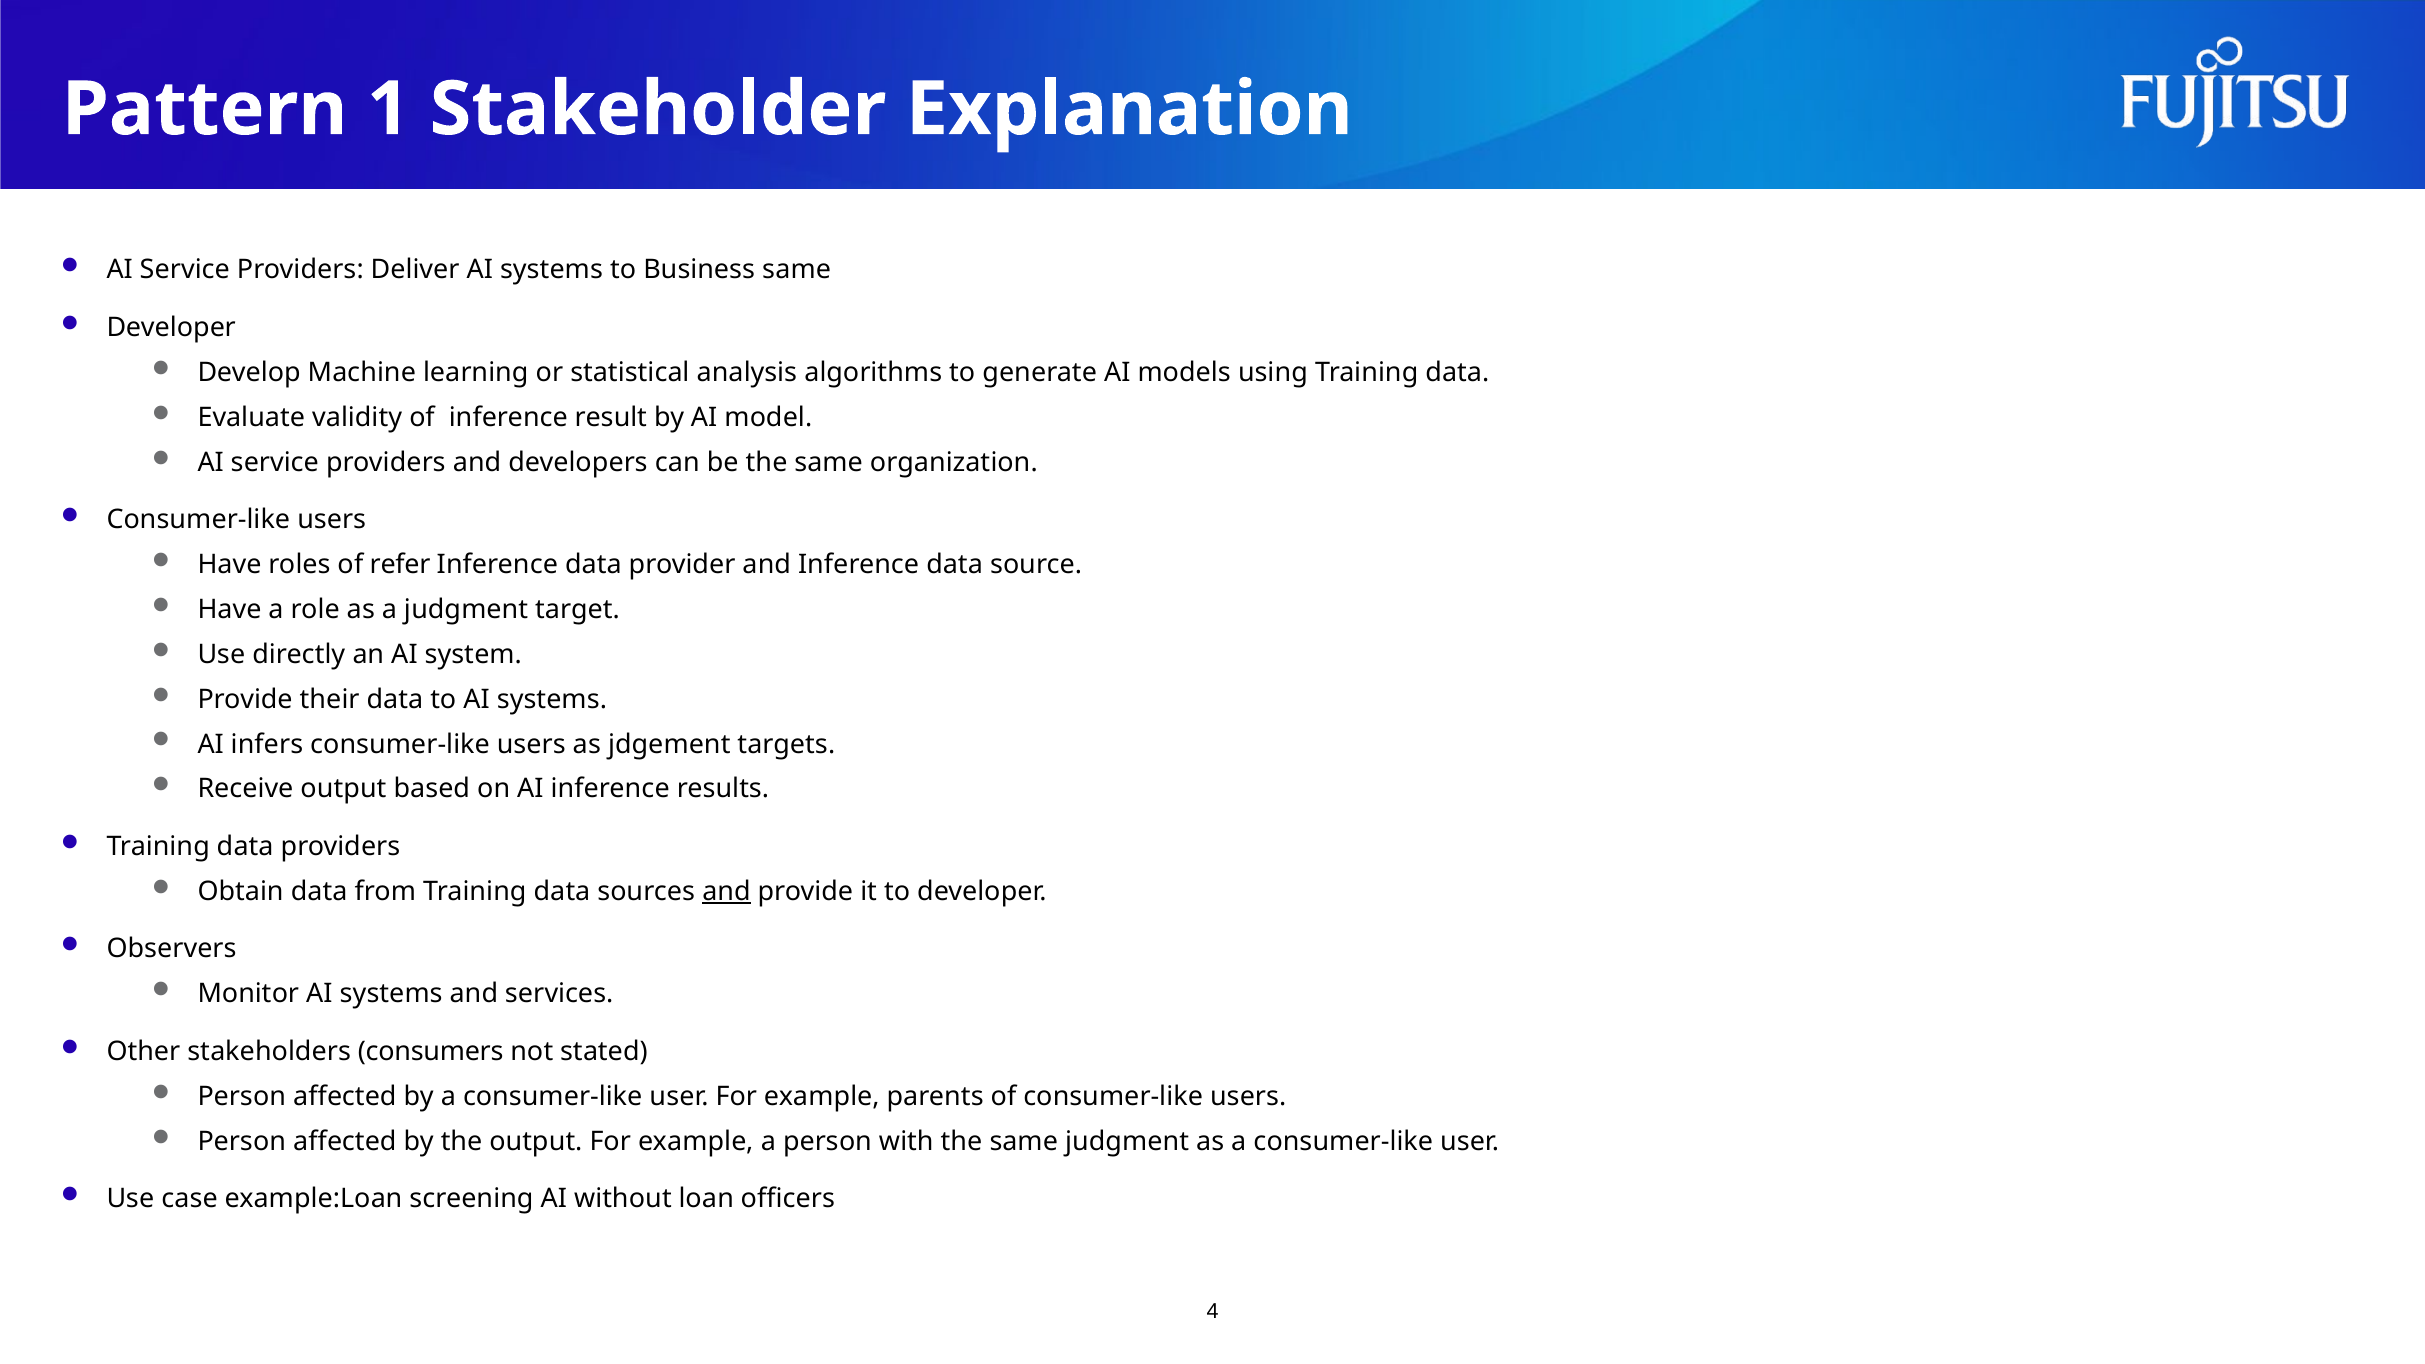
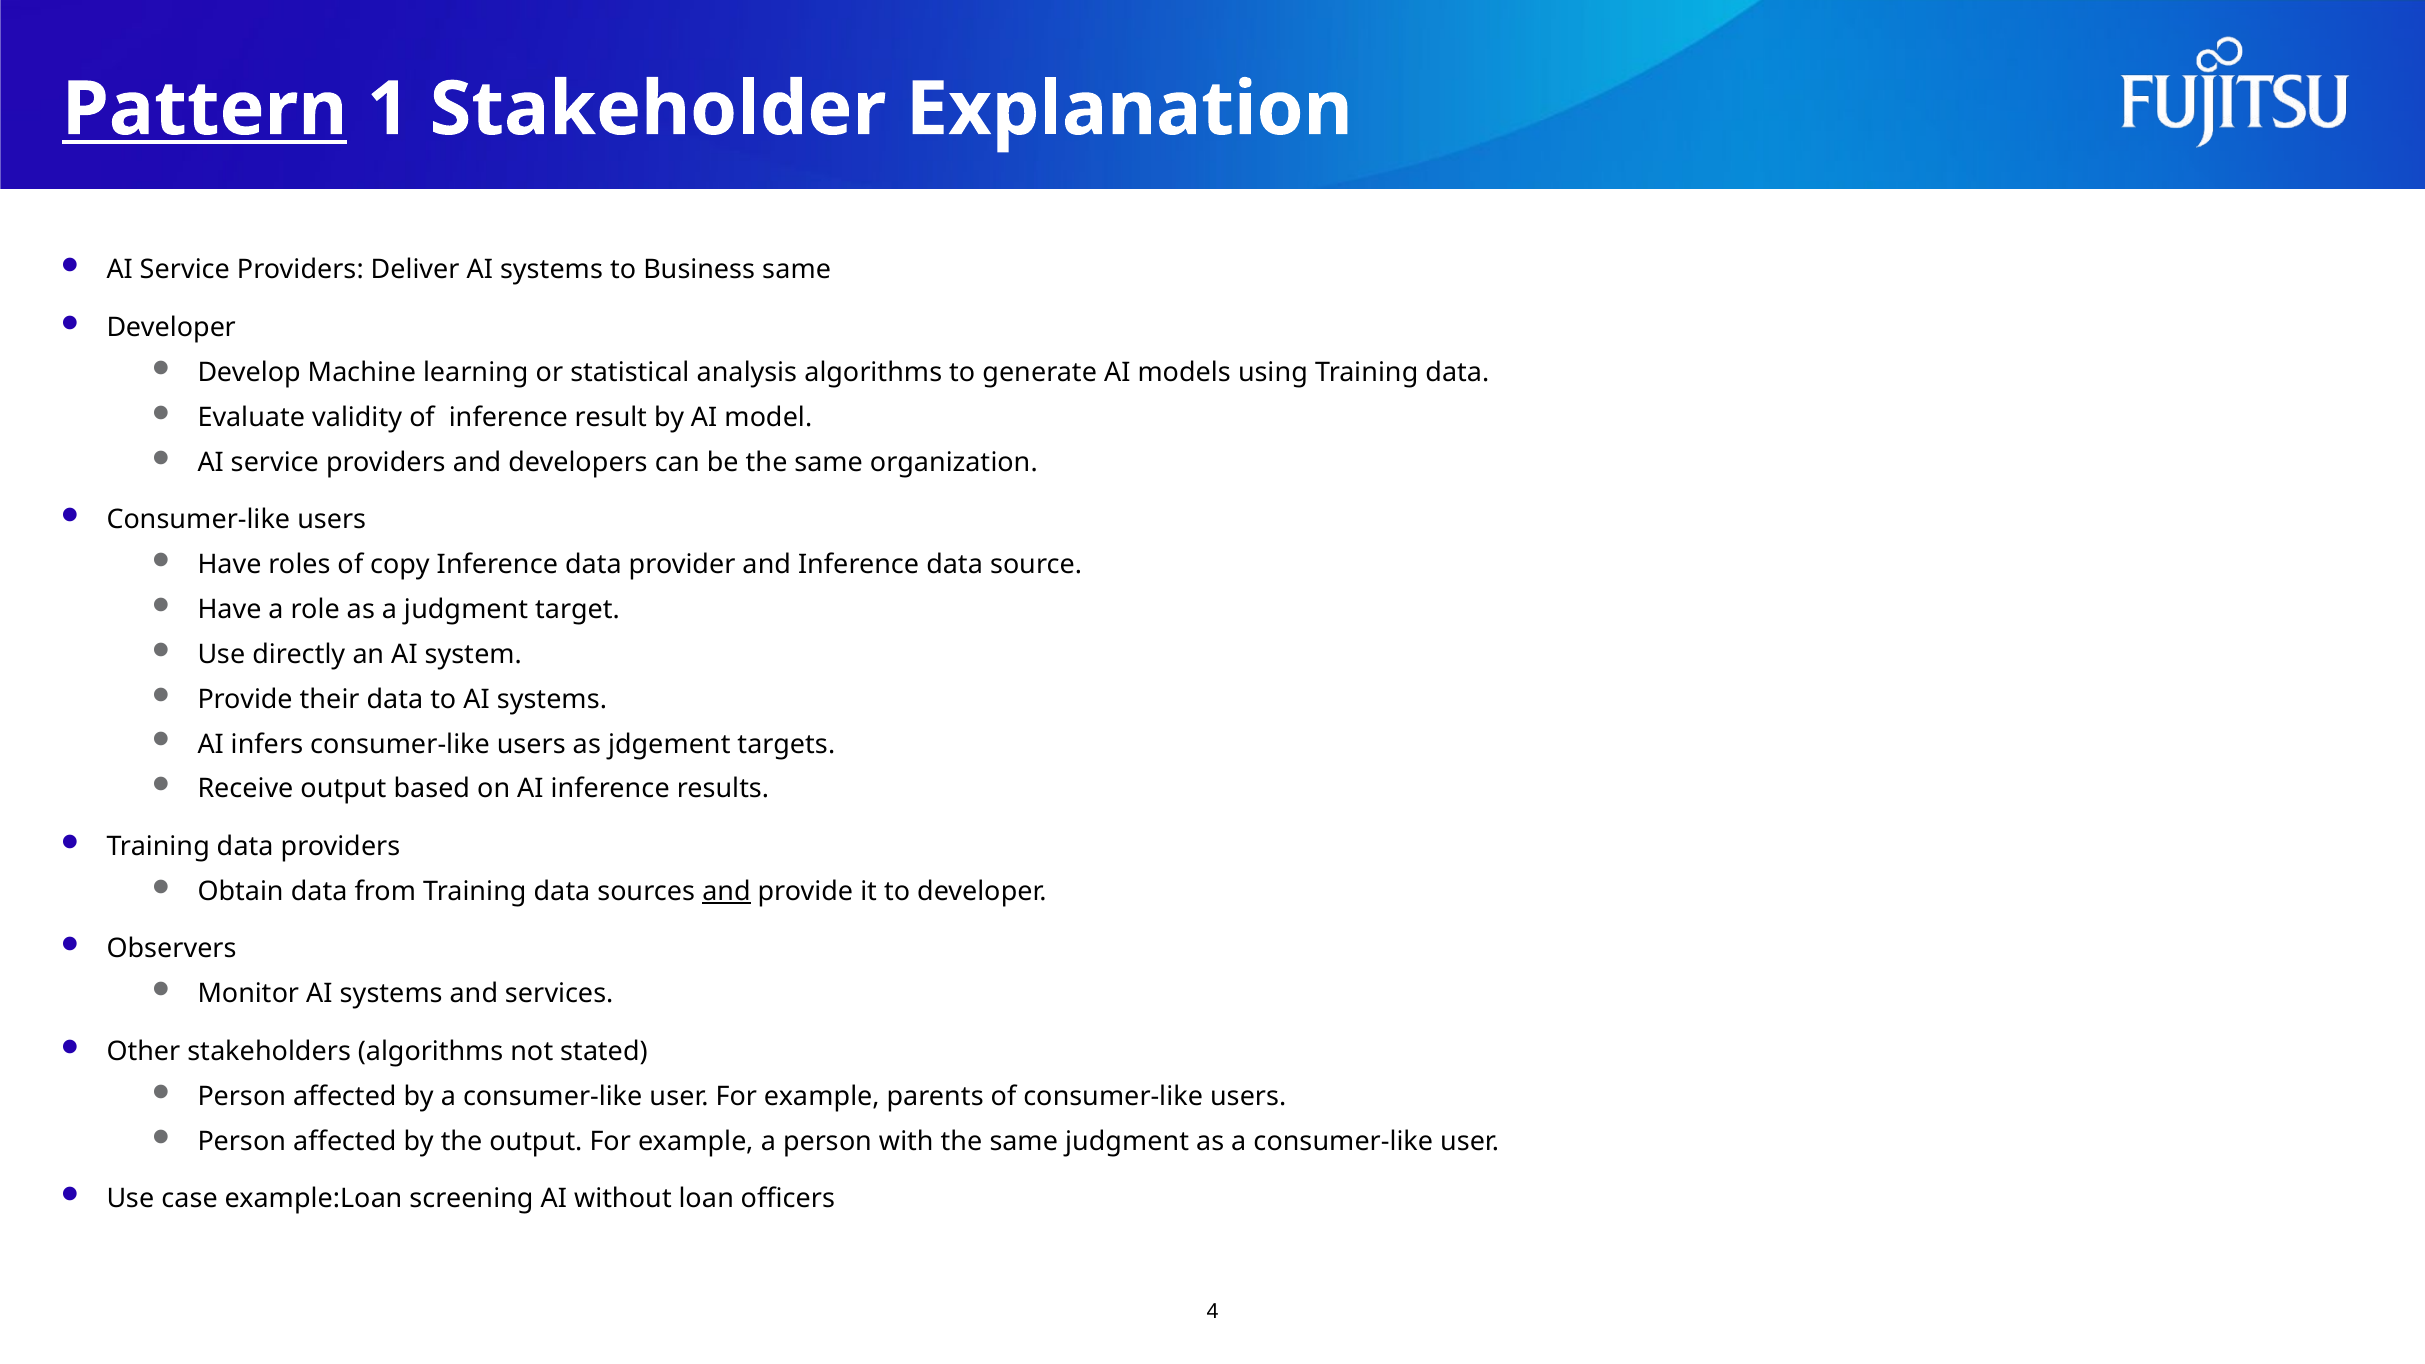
Pattern underline: none -> present
refer: refer -> copy
stakeholders consumers: consumers -> algorithms
